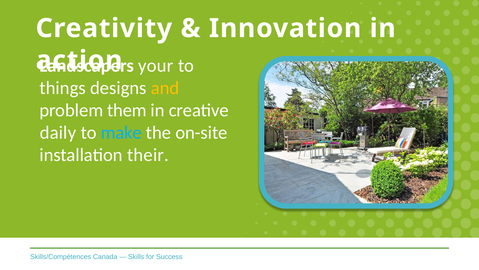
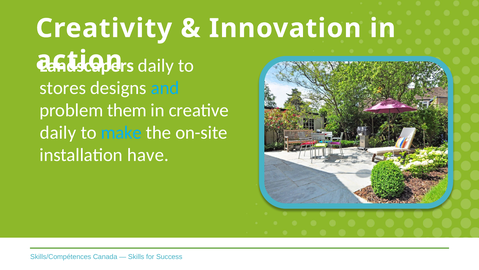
your at (156, 65): your -> daily
things: things -> stores
and colour: yellow -> light blue
their: their -> have
